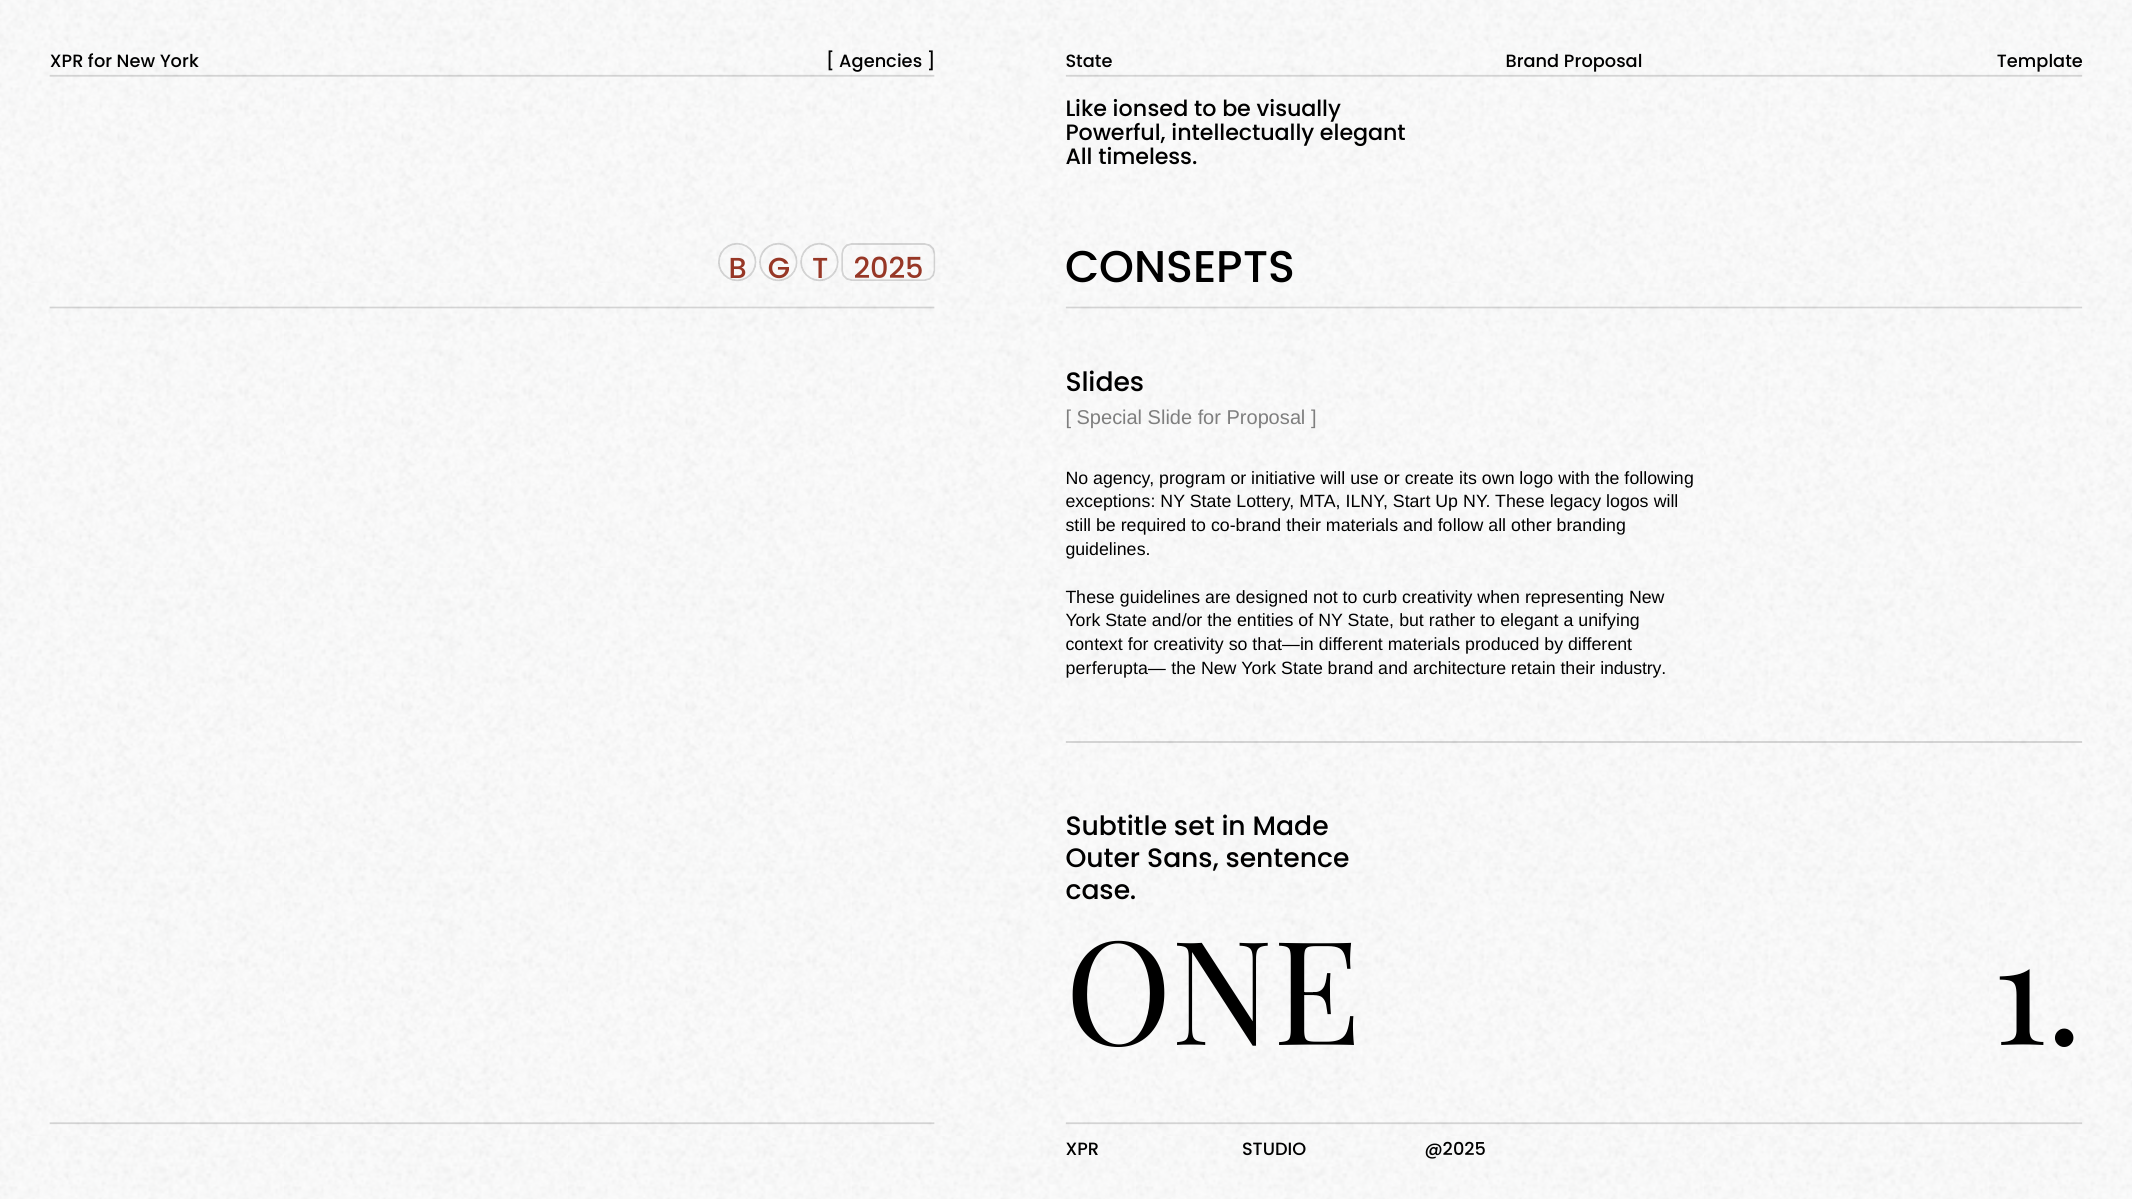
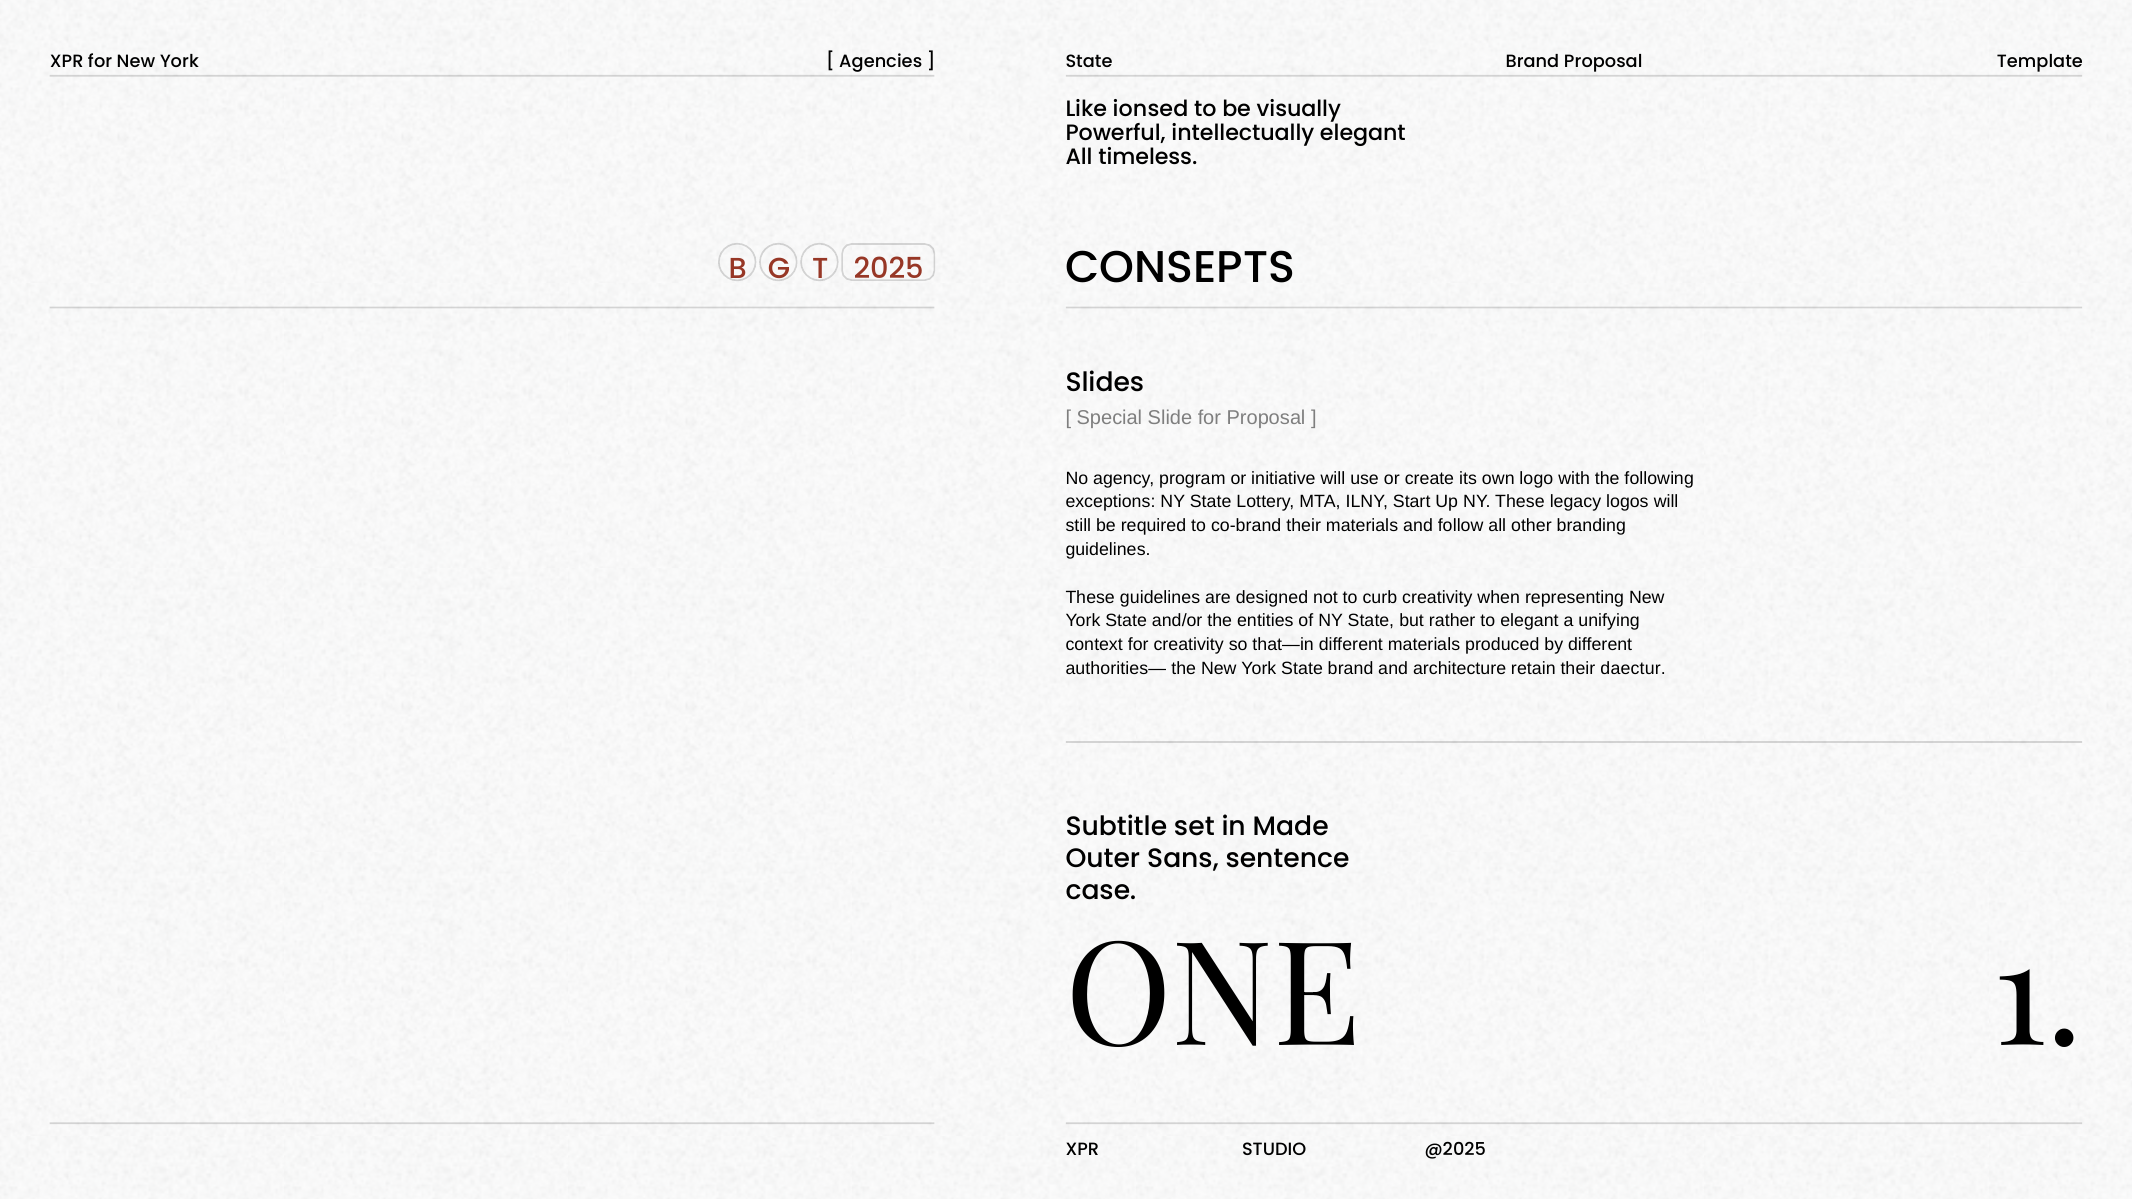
perferupta—: perferupta— -> authorities—
industry: industry -> daectur
